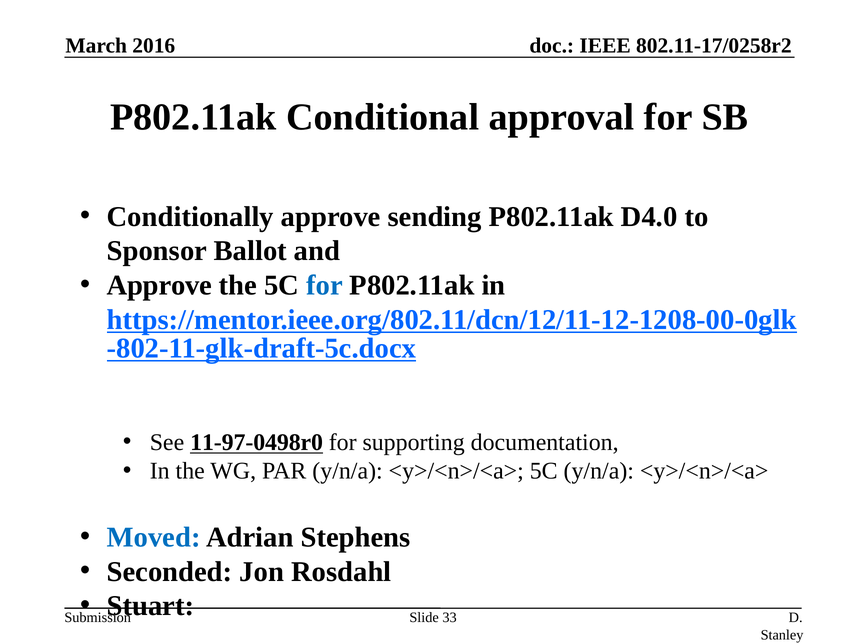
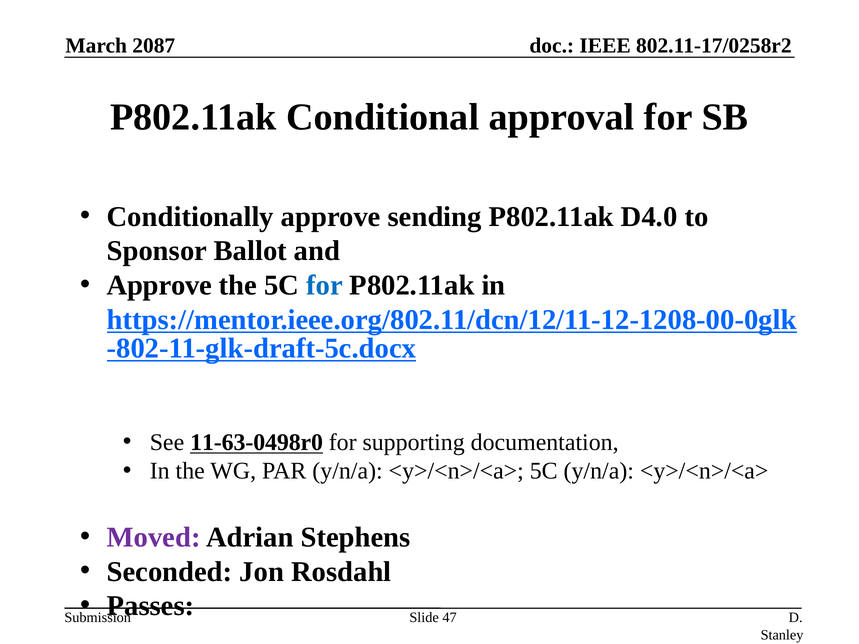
2016: 2016 -> 2087
11-97-0498r0: 11-97-0498r0 -> 11-63-0498r0
Moved colour: blue -> purple
Stuart: Stuart -> Passes
33: 33 -> 47
